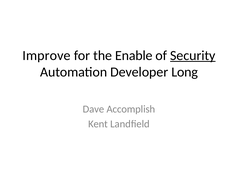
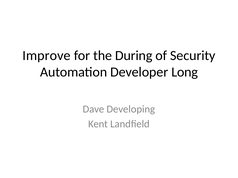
Enable: Enable -> During
Security underline: present -> none
Accomplish: Accomplish -> Developing
